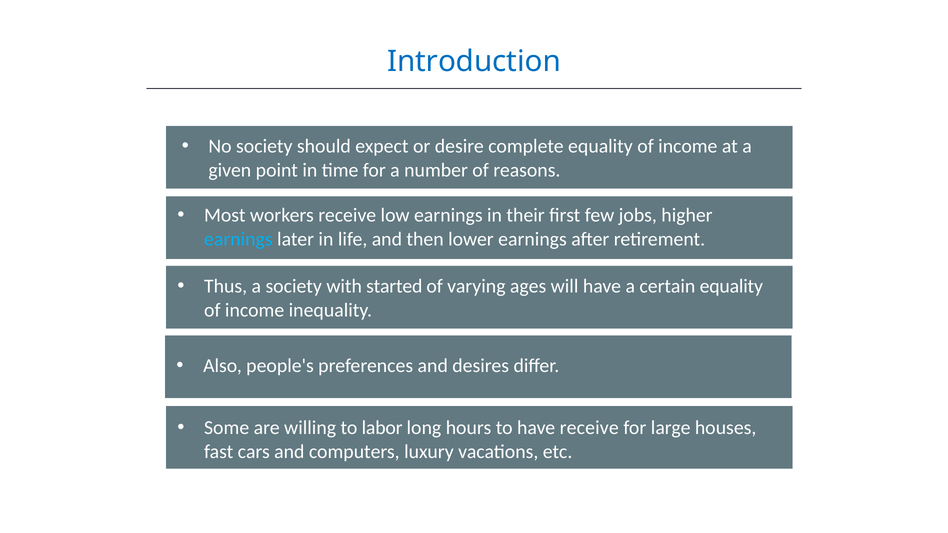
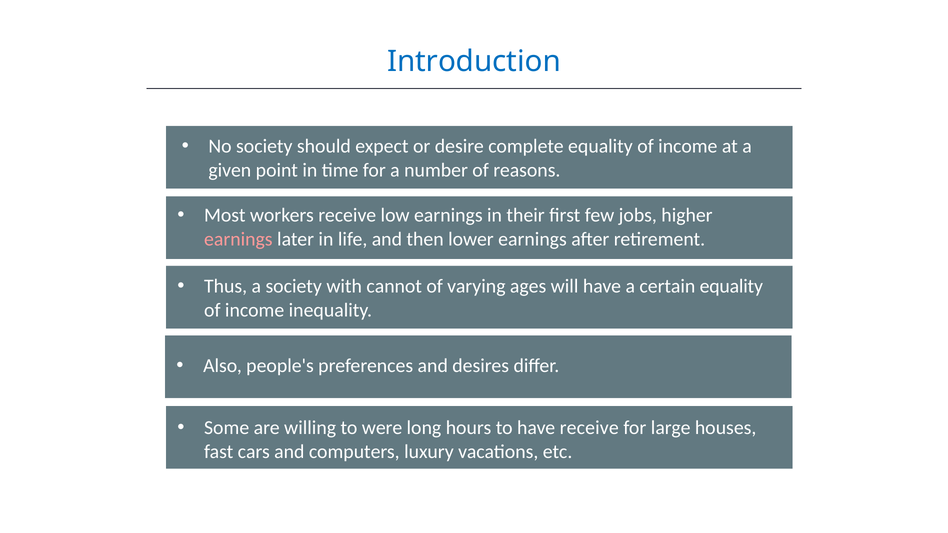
earnings at (238, 239) colour: light blue -> pink
started: started -> cannot
labor: labor -> were
